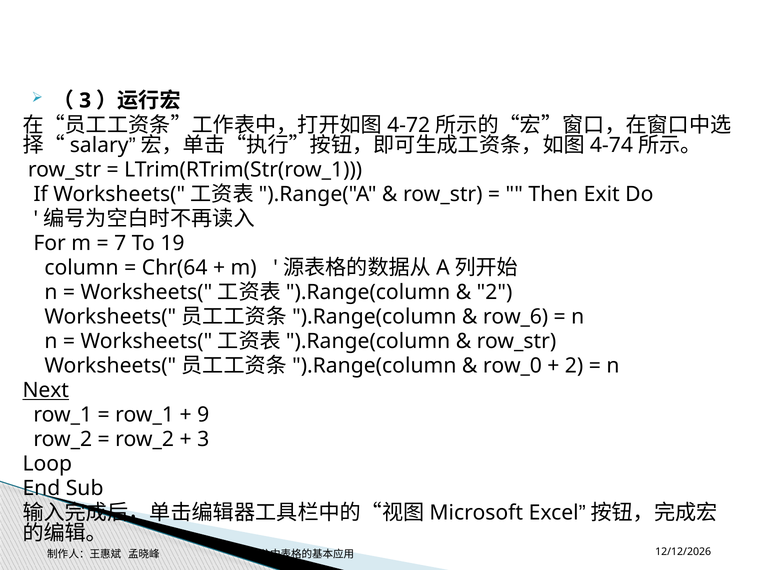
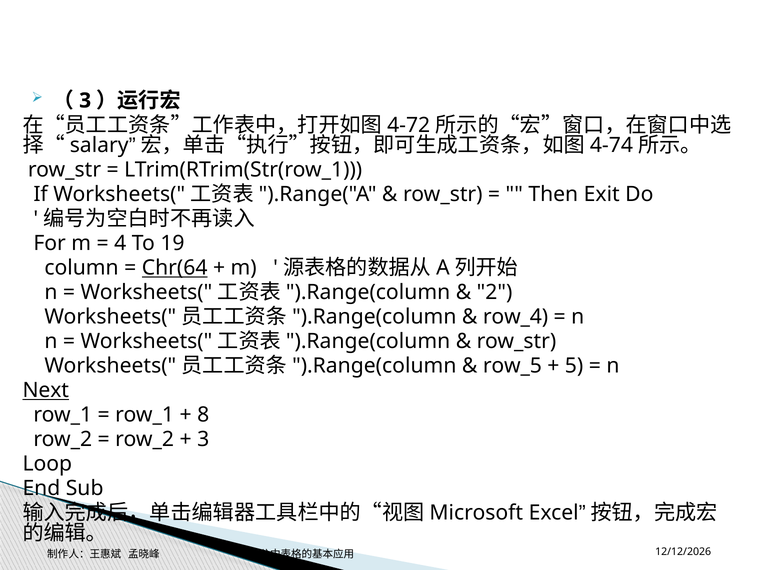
7: 7 -> 4
Chr(64 underline: none -> present
row_6: row_6 -> row_4
row_0: row_0 -> row_5
2 at (574, 366): 2 -> 5
9: 9 -> 8
